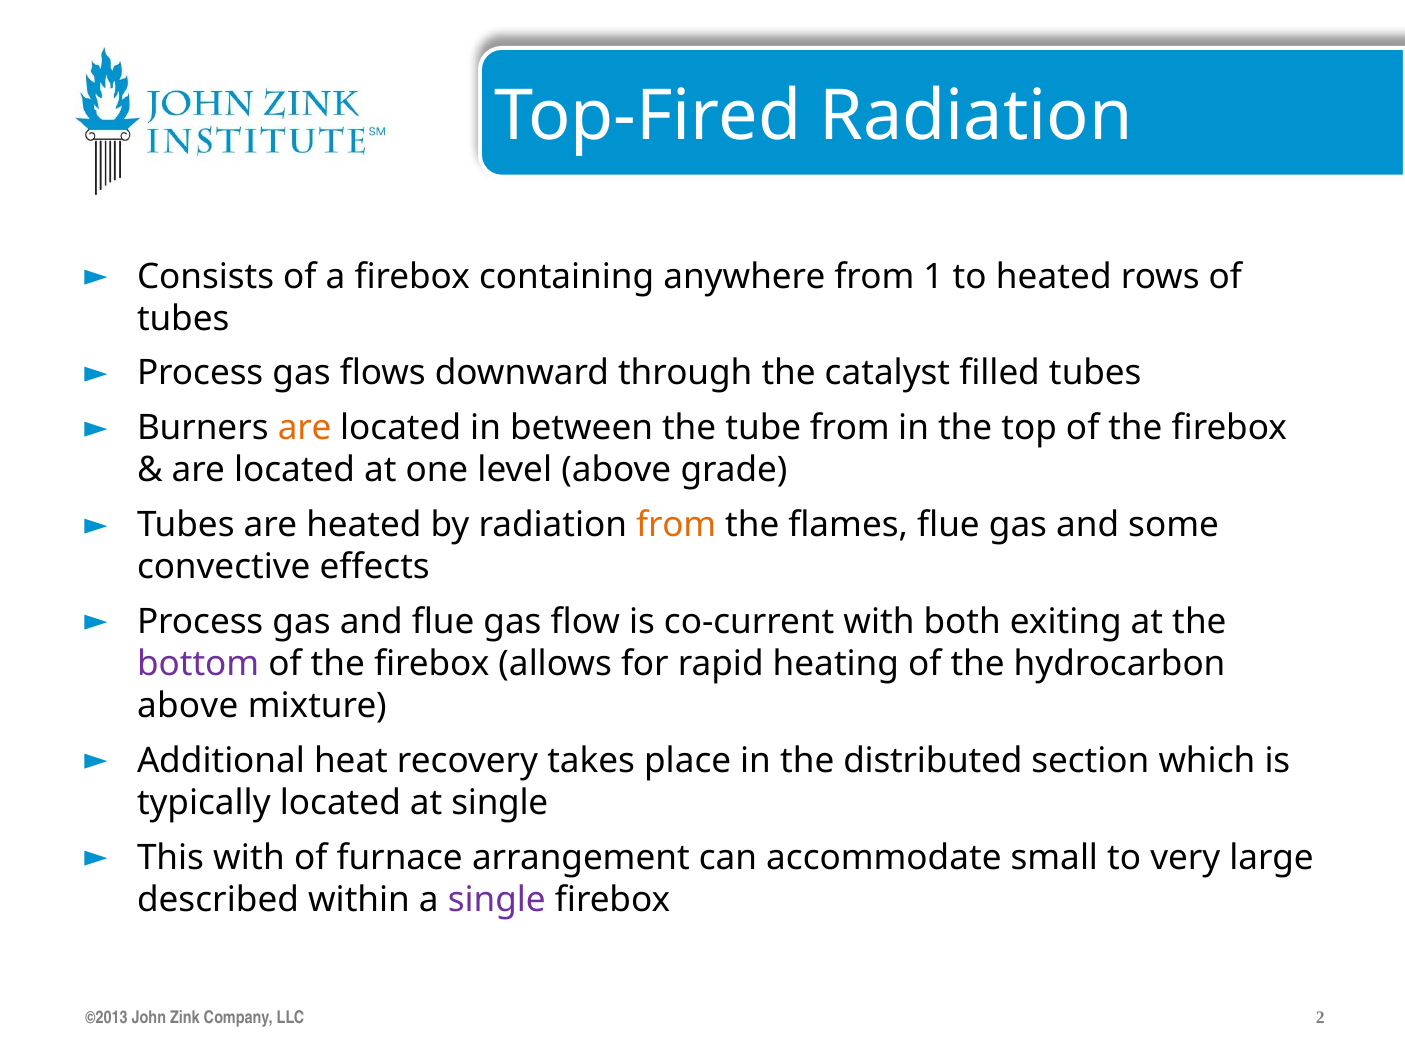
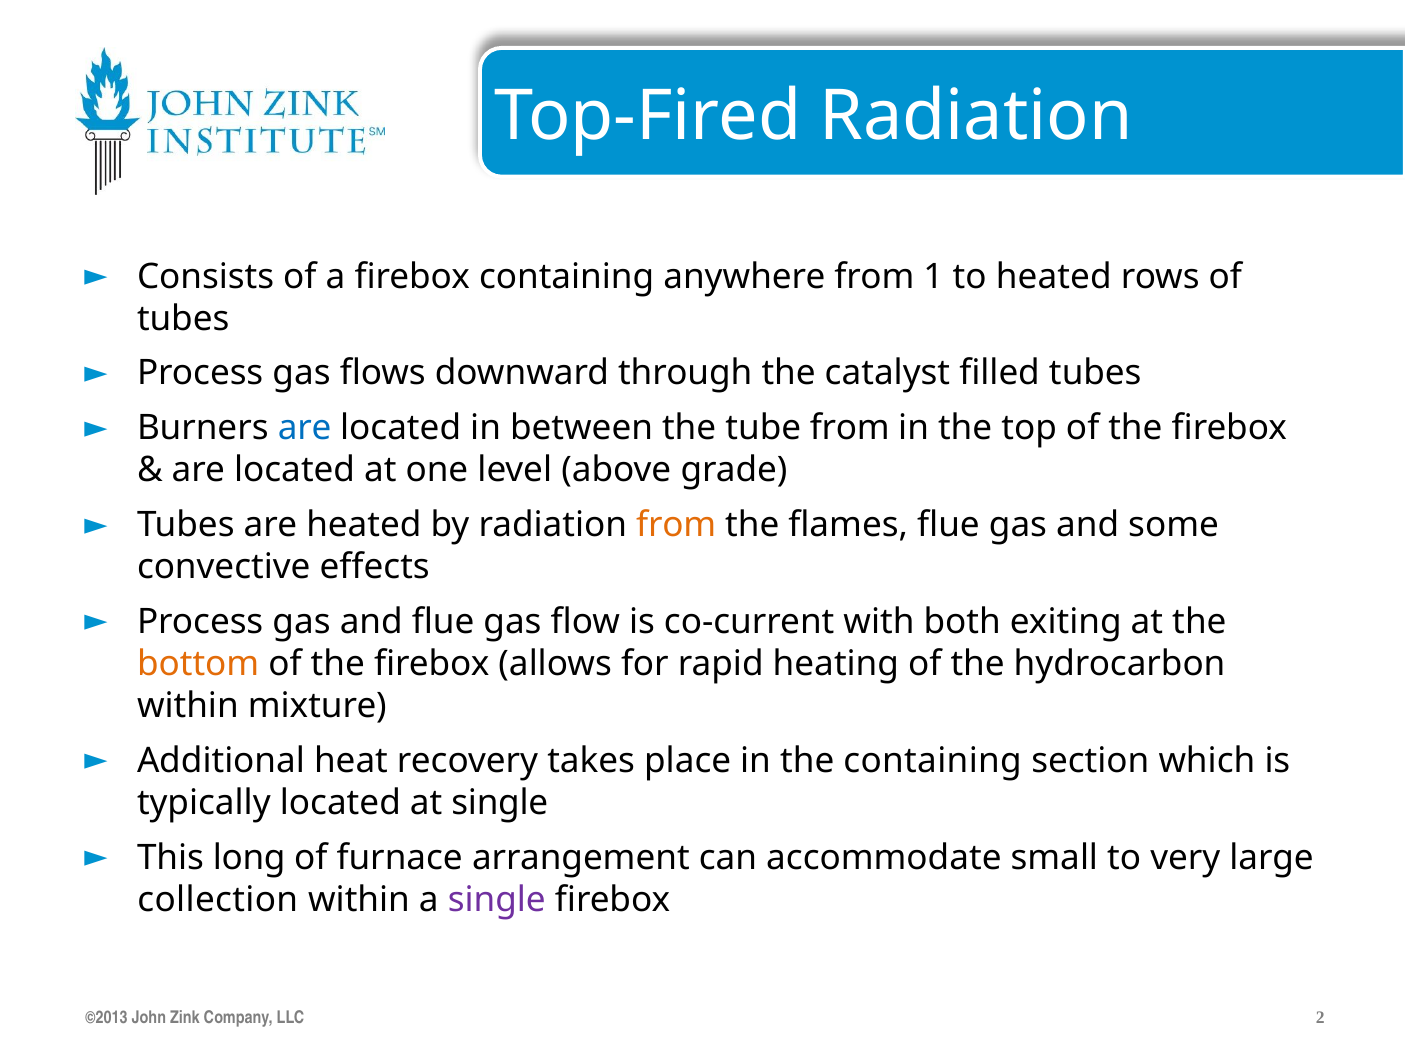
are at (305, 428) colour: orange -> blue
bottom colour: purple -> orange
above at (188, 706): above -> within
the distributed: distributed -> containing
This with: with -> long
described: described -> collection
